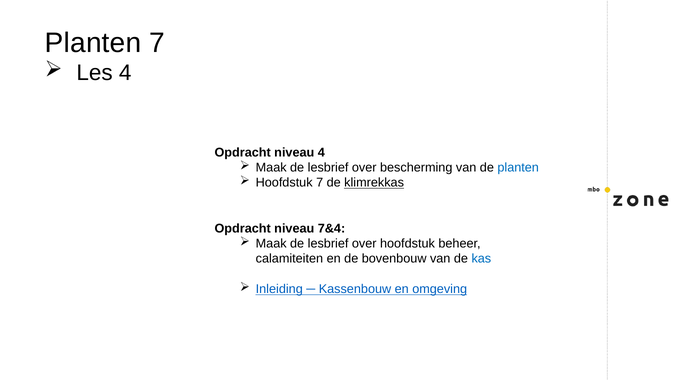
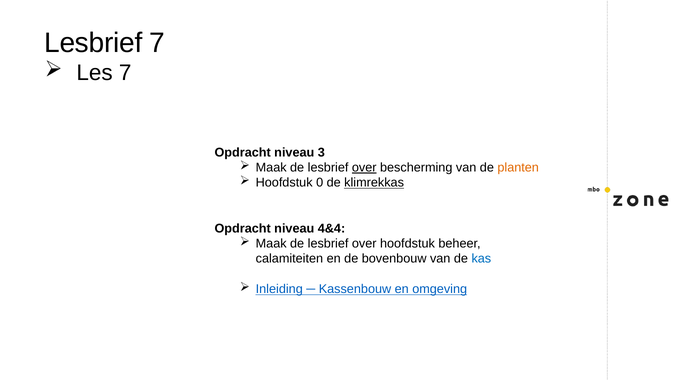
Planten at (93, 43): Planten -> Lesbrief
Les 4: 4 -> 7
niveau 4: 4 -> 3
over at (364, 167) underline: none -> present
planten at (518, 167) colour: blue -> orange
Hoofdstuk 7: 7 -> 0
7&4: 7&4 -> 4&4
